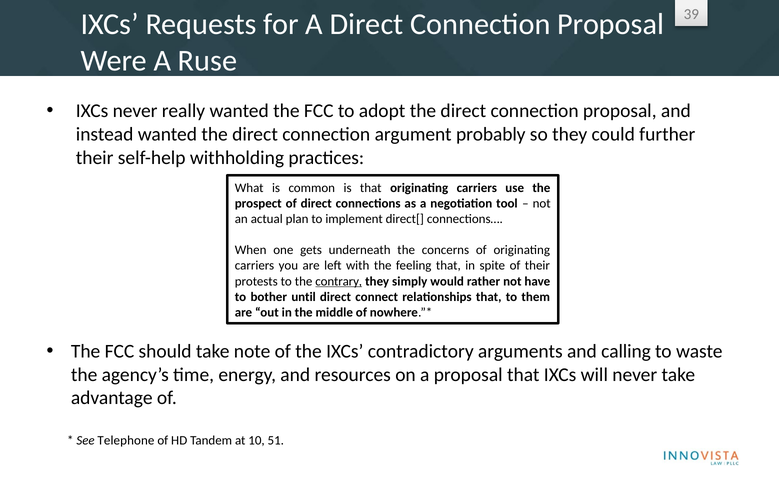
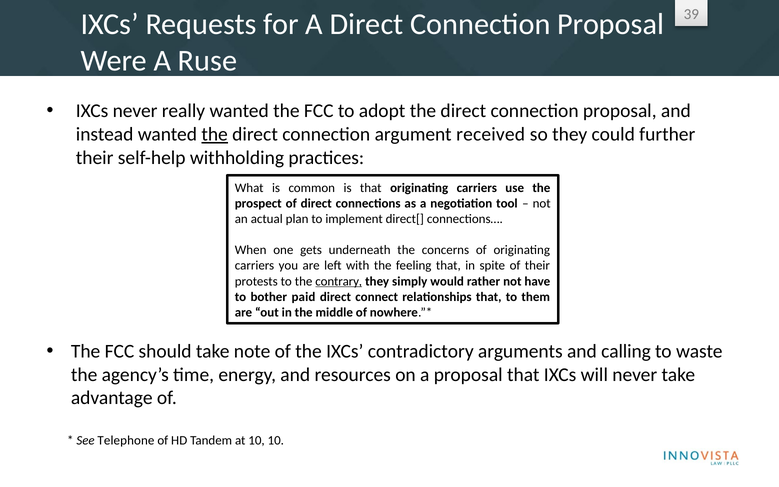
the at (215, 134) underline: none -> present
probably: probably -> received
until: until -> paid
10 51: 51 -> 10
